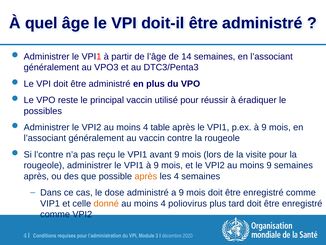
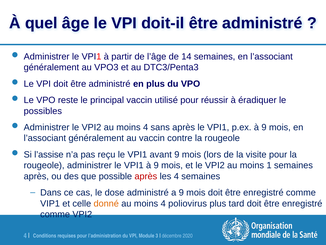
table: table -> sans
l’contre: l’contre -> l’assise
moins 9: 9 -> 1
après at (146, 176) colour: orange -> red
